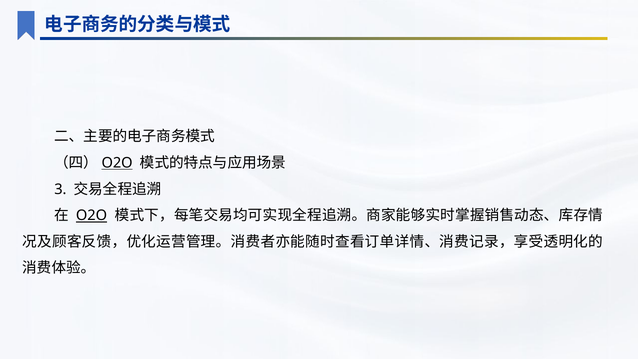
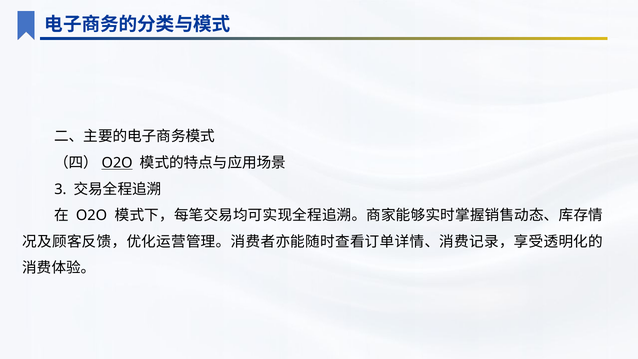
O2O at (92, 215) underline: present -> none
